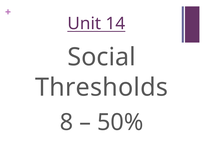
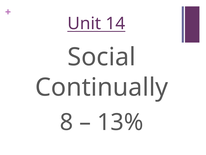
Thresholds: Thresholds -> Continually
50%: 50% -> 13%
